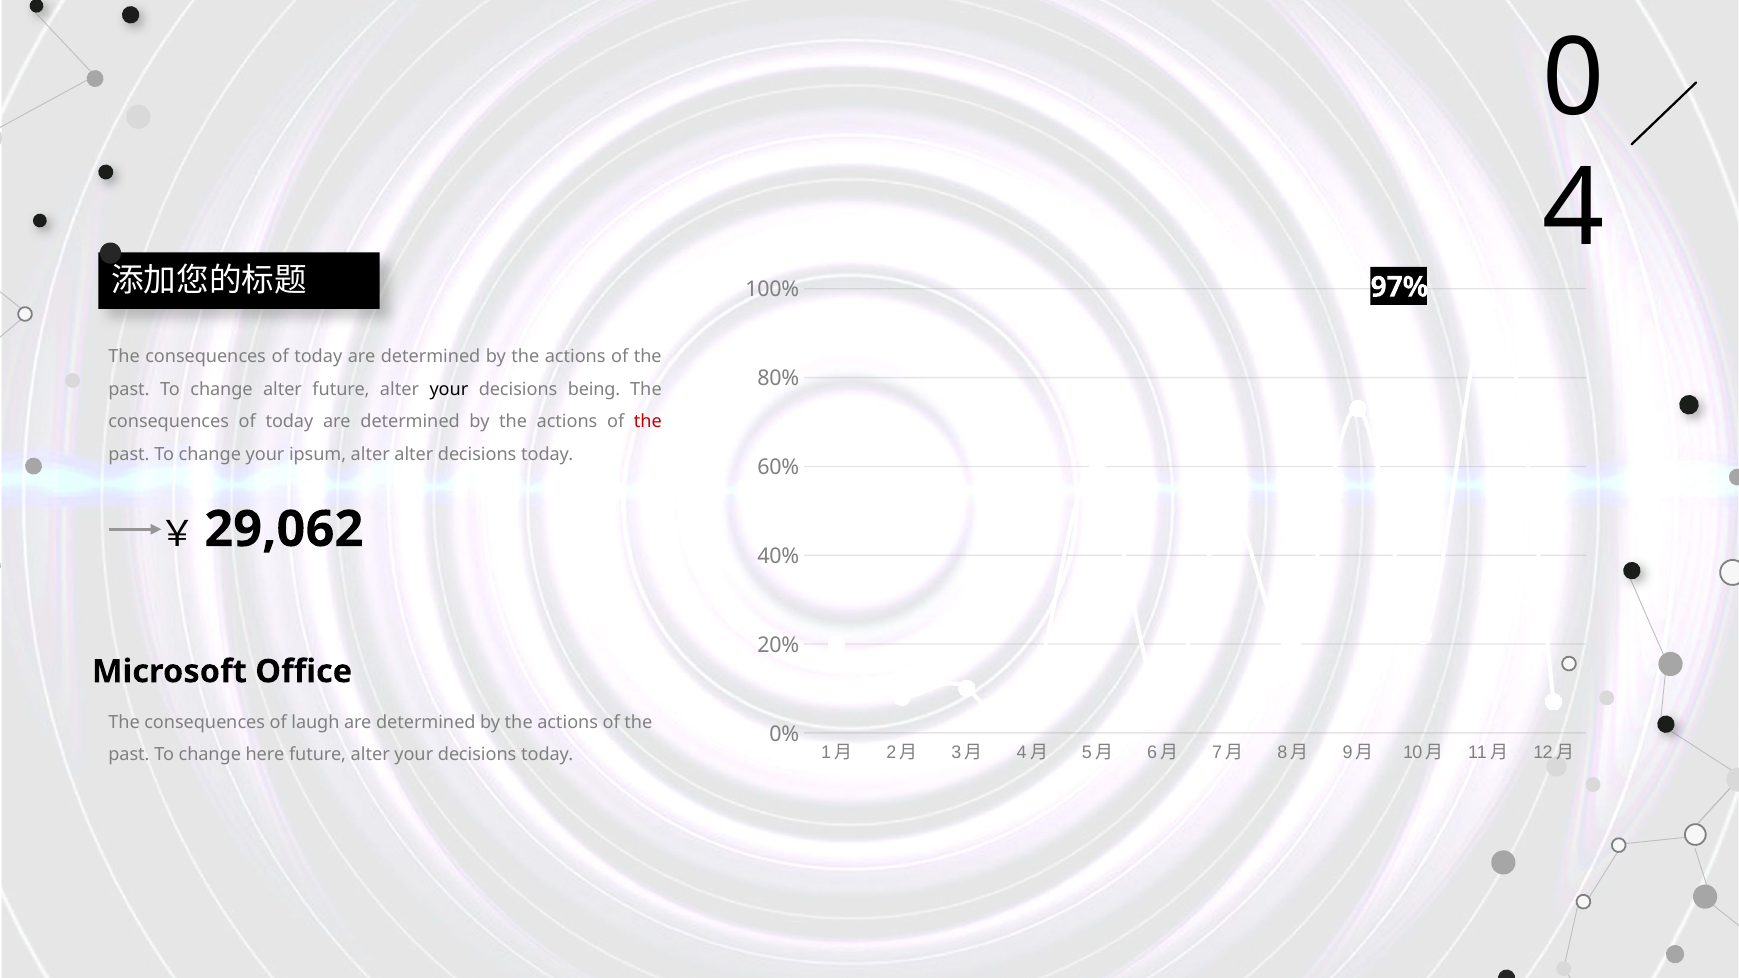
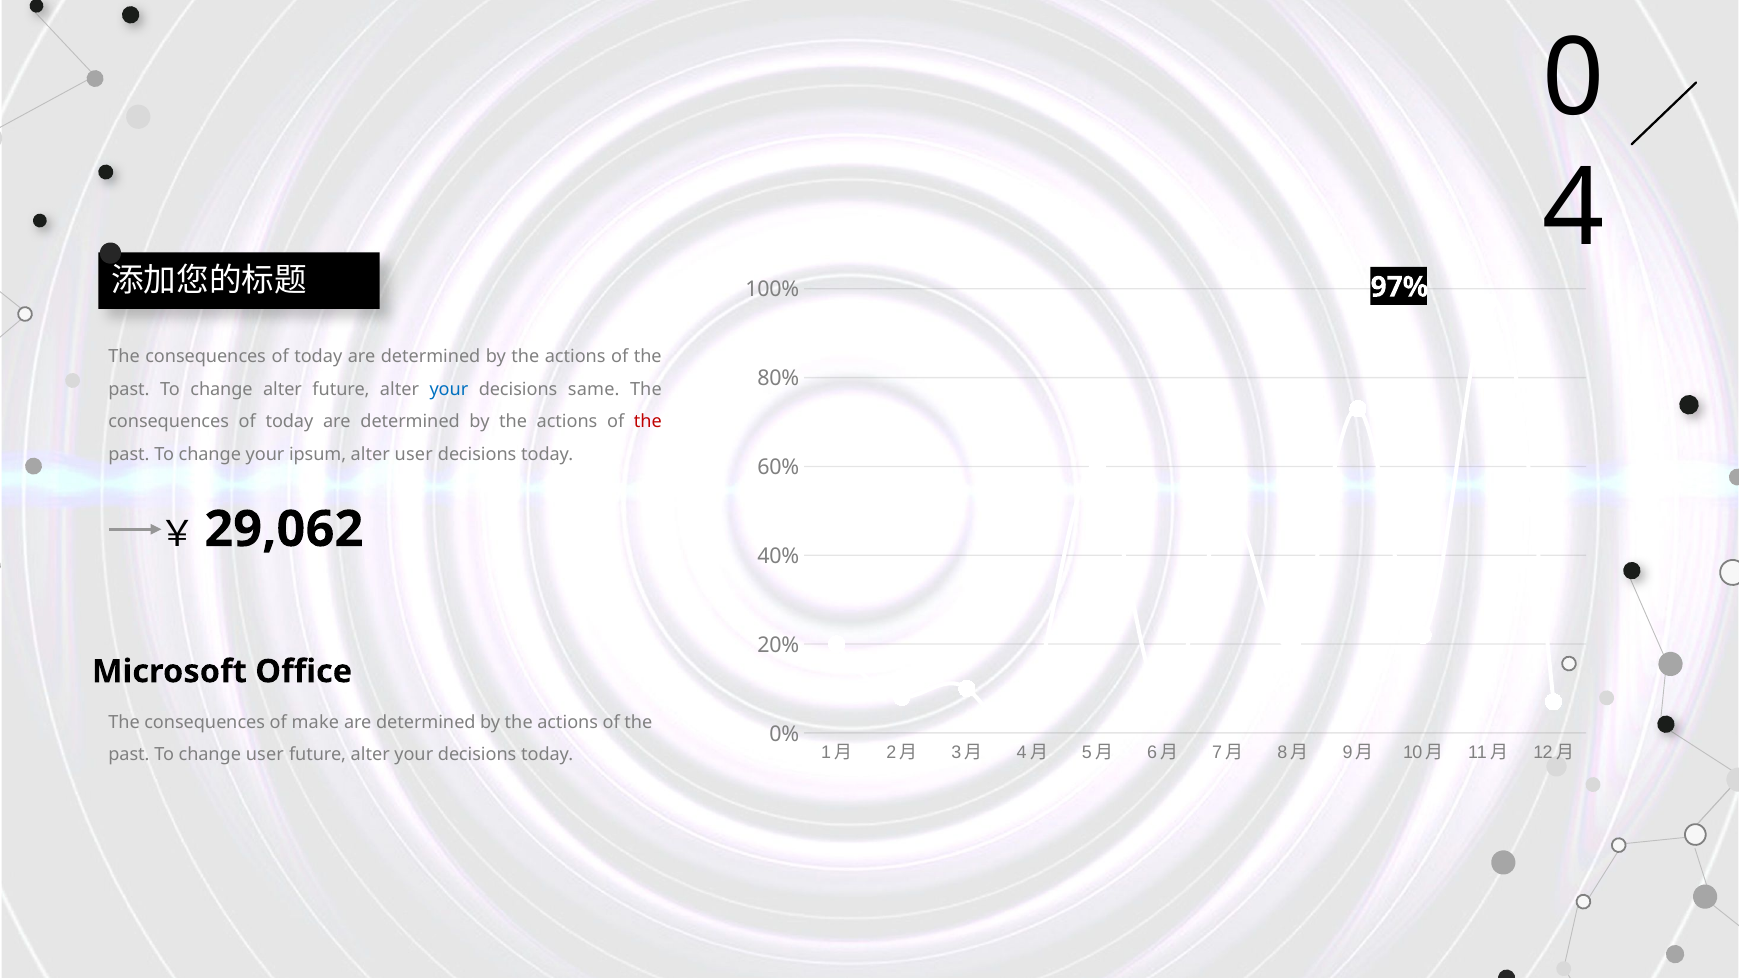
your at (449, 389) colour: black -> blue
being: being -> same
alter alter: alter -> user
laugh: laugh -> make
change here: here -> user
